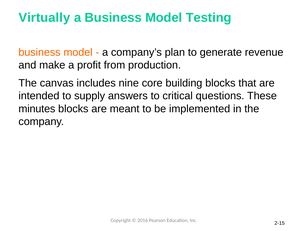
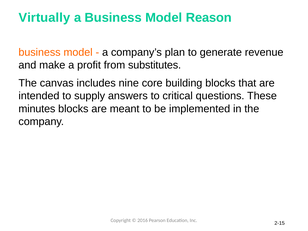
Testing: Testing -> Reason
production: production -> substitutes
